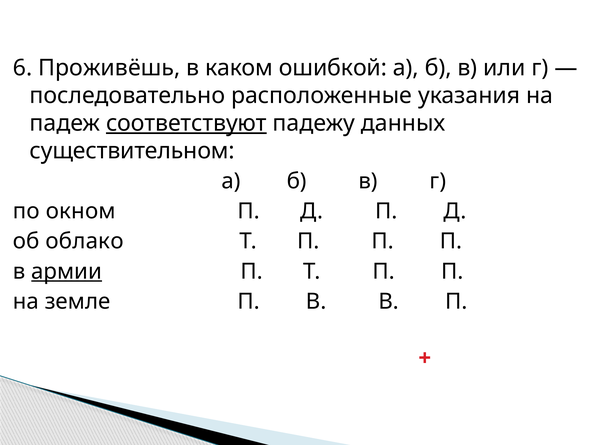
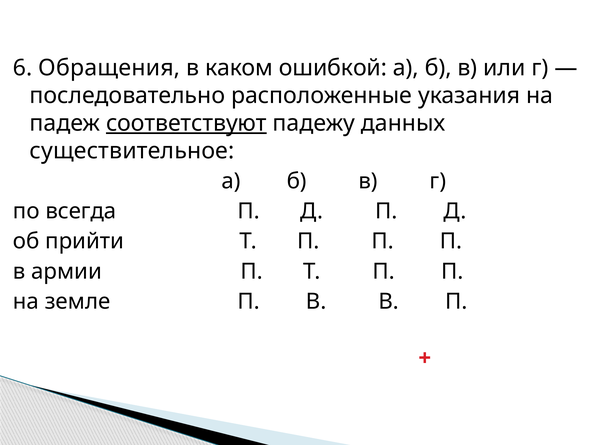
Проживёшь: Проживёшь -> Обращения
существительном: существительном -> существительное
окном: окном -> всегда
облако: облако -> прийти
армии underline: present -> none
